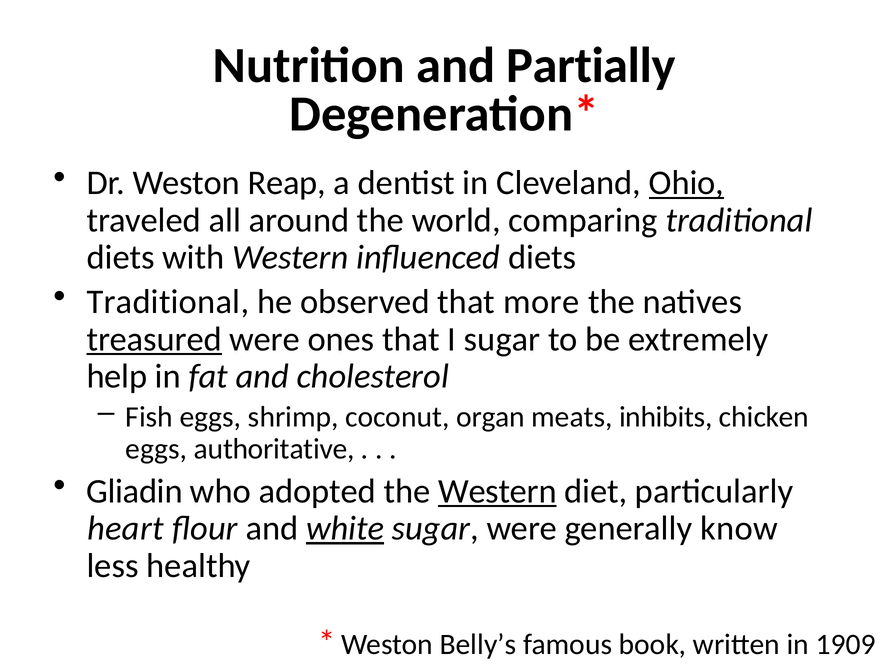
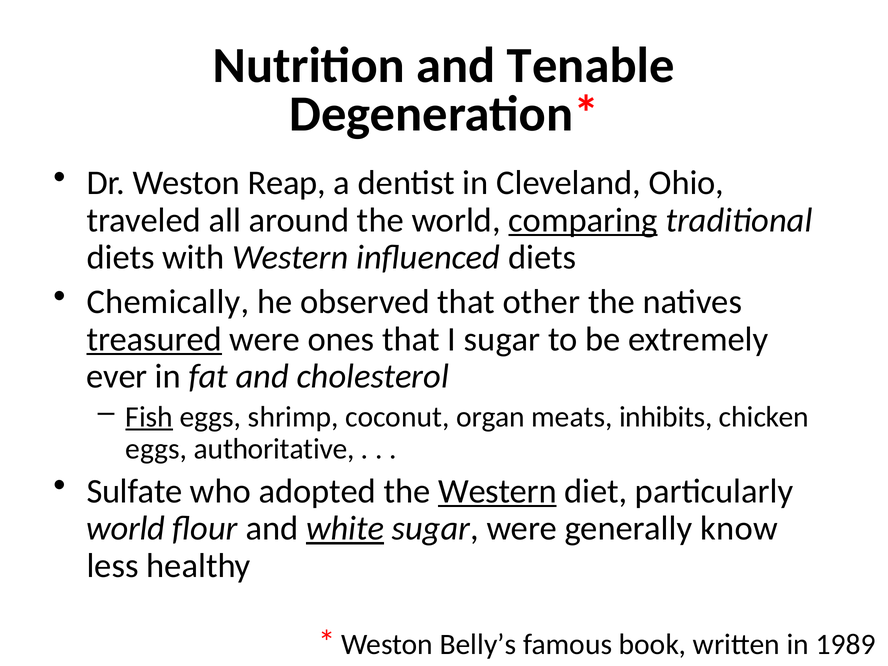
Partially: Partially -> Tenable
Ohio underline: present -> none
comparing underline: none -> present
Traditional at (168, 302): Traditional -> Chemically
more: more -> other
help: help -> ever
Fish underline: none -> present
Gliadin: Gliadin -> Sulfate
heart at (125, 528): heart -> world
1909: 1909 -> 1989
